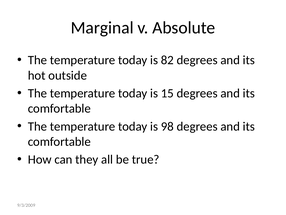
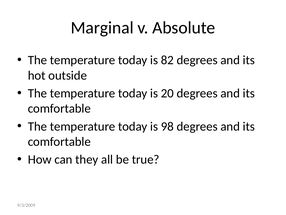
15: 15 -> 20
